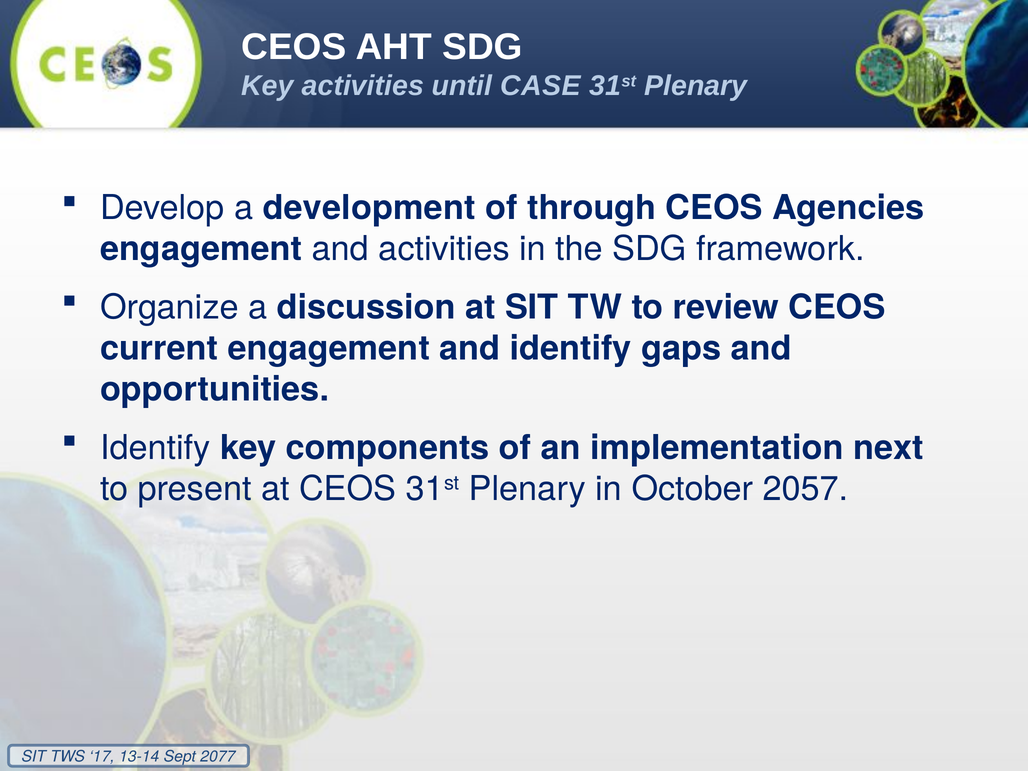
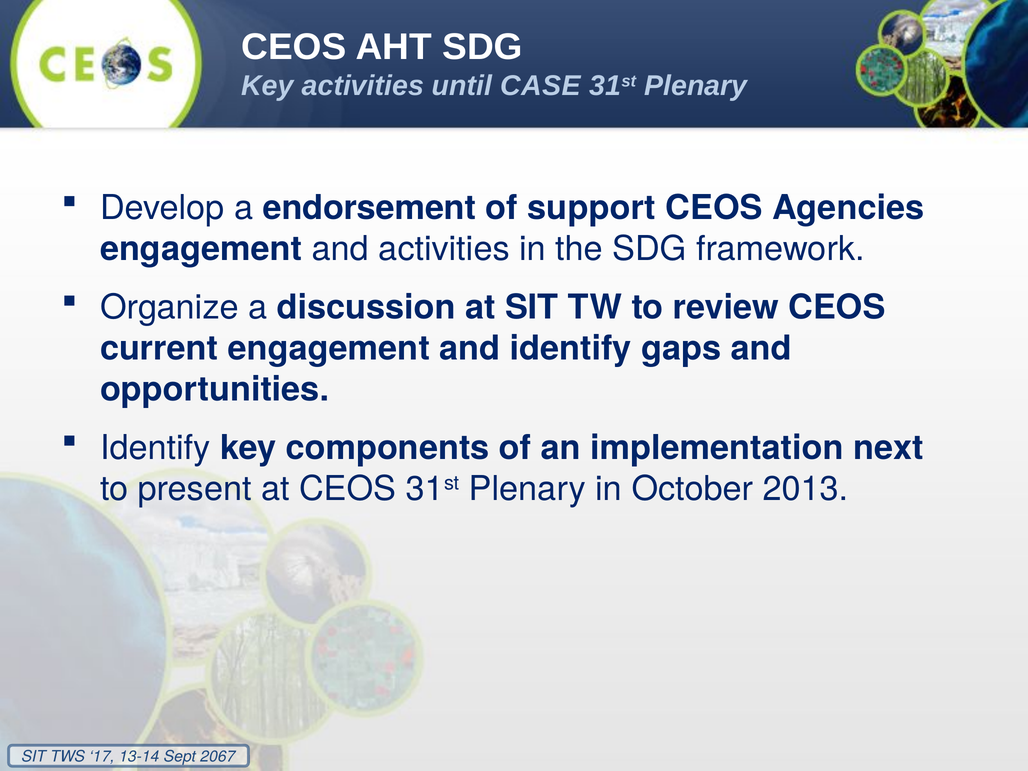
development: development -> endorsement
through: through -> support
2057: 2057 -> 2013
2077: 2077 -> 2067
